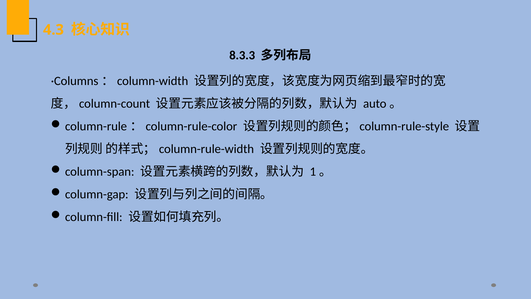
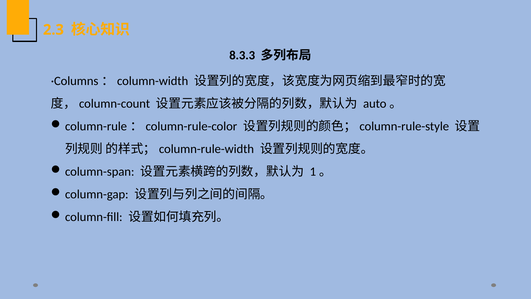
4.3: 4.3 -> 2.3
